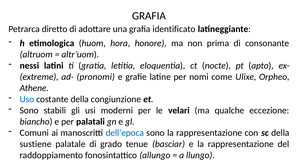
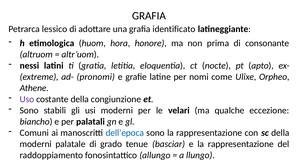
diretto: diretto -> lessico
Uso colour: blue -> purple
sustiene at (36, 144): sustiene -> moderni
